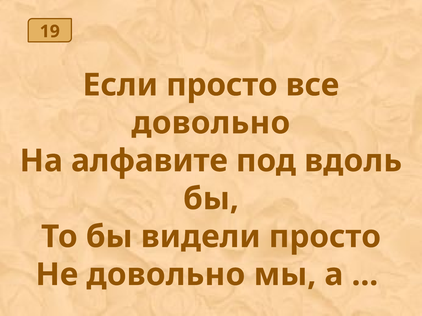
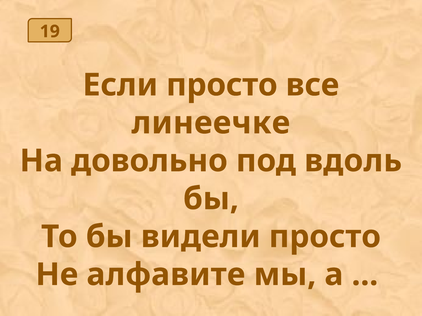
довольно at (211, 123): довольно -> линеечке
алфавите: алфавите -> довольно
Не довольно: довольно -> алфавите
